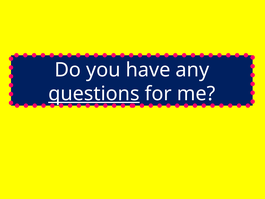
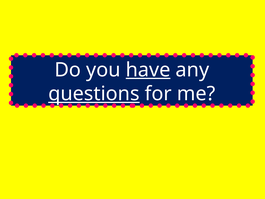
have underline: none -> present
